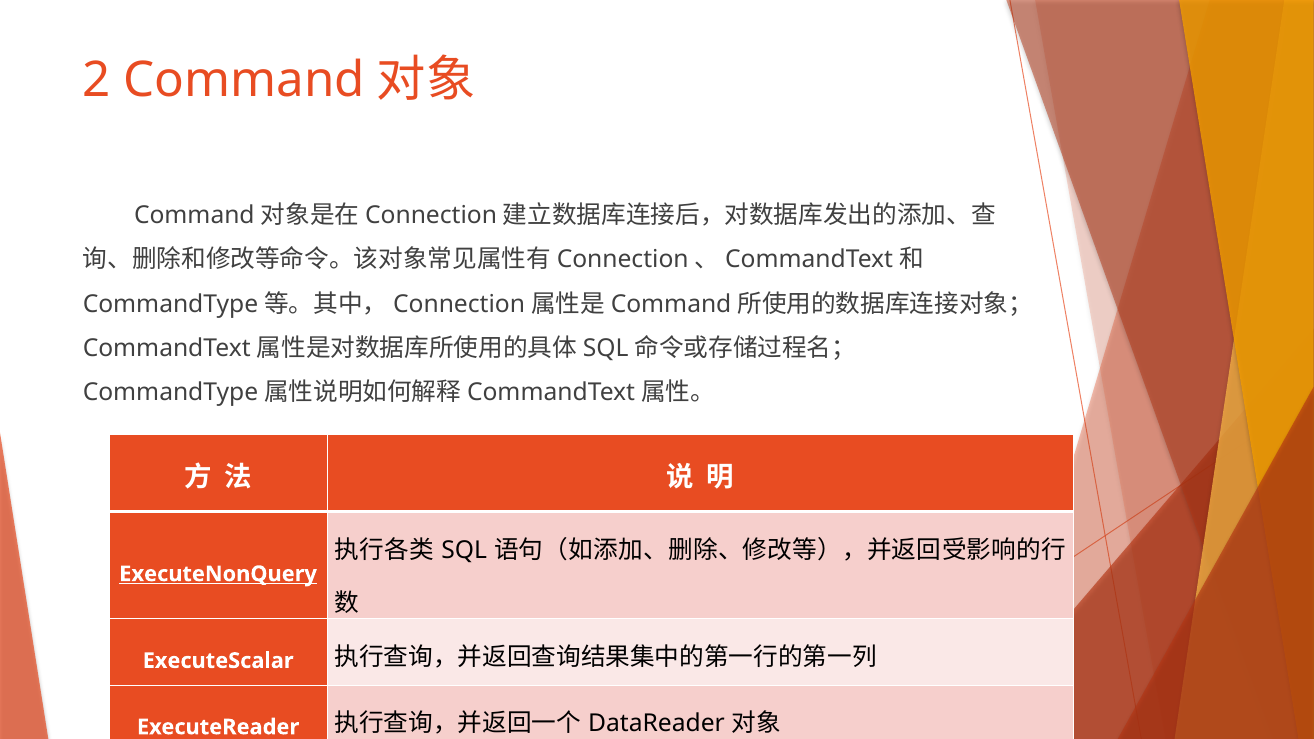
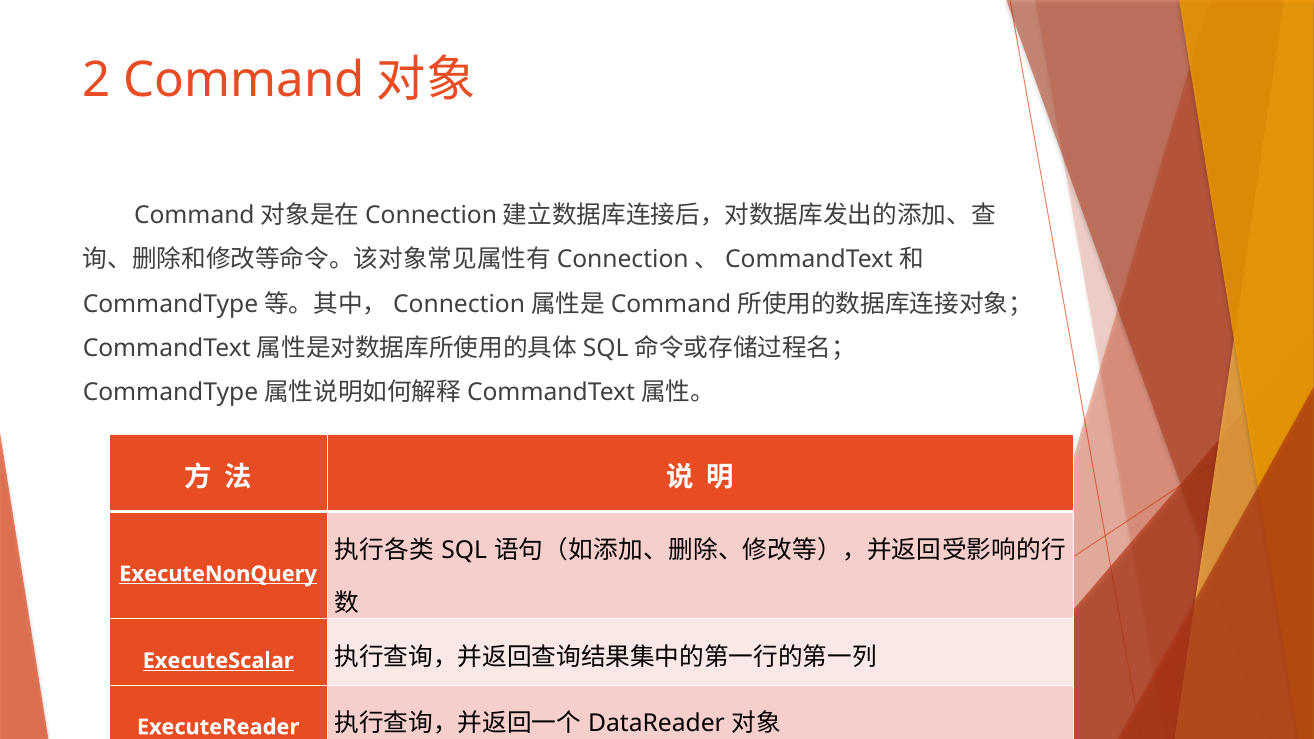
ExecuteScalar underline: none -> present
